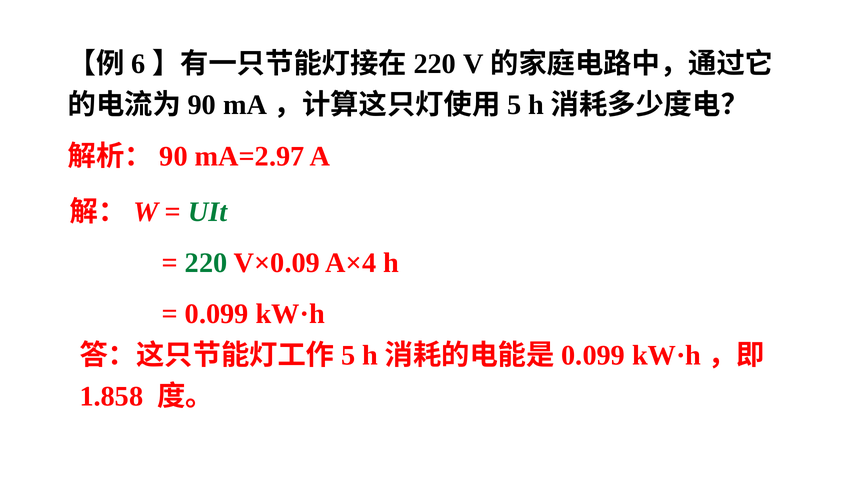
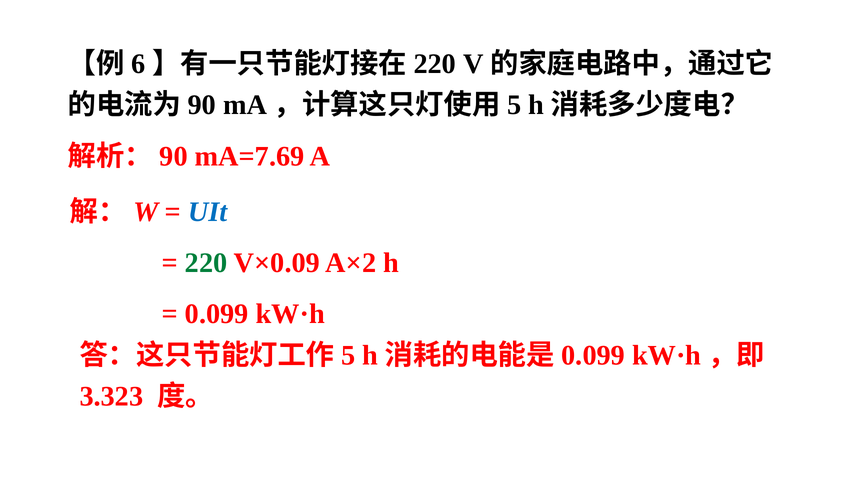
mA=2.97: mA=2.97 -> mA=7.69
UIt colour: green -> blue
A×4: A×4 -> A×2
1.858: 1.858 -> 3.323
